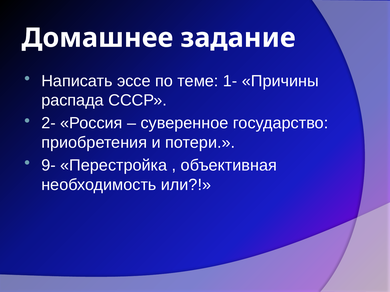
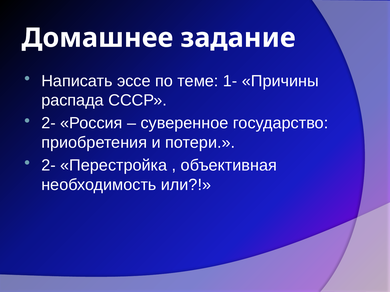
9- at (48, 166): 9- -> 2-
